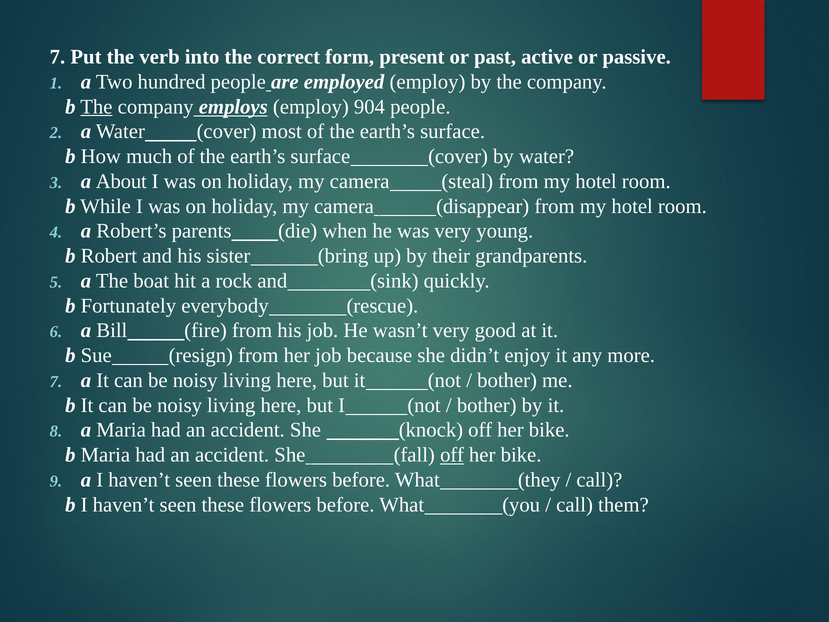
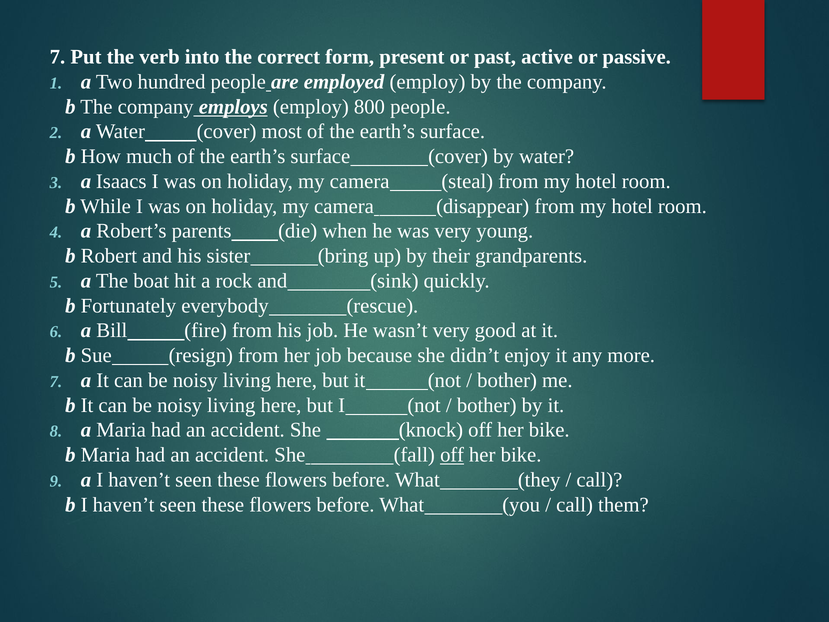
The at (96, 107) underline: present -> none
904: 904 -> 800
About: About -> Isaacs
